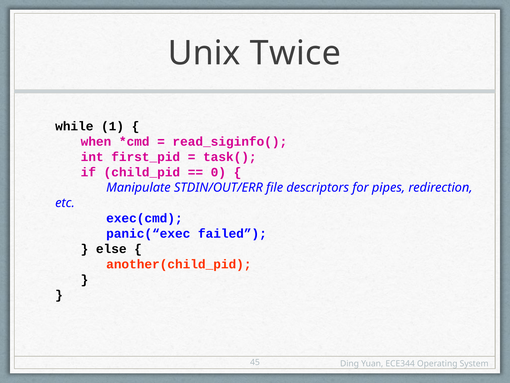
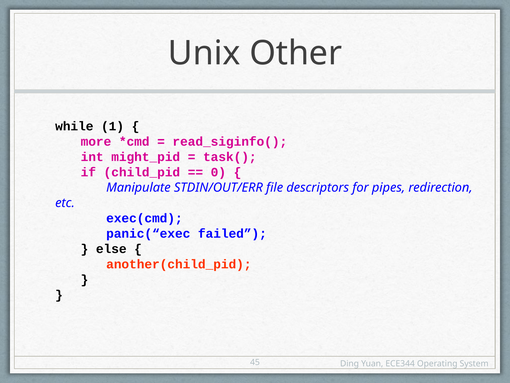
Twice: Twice -> Other
when: when -> more
first_pid: first_pid -> might_pid
